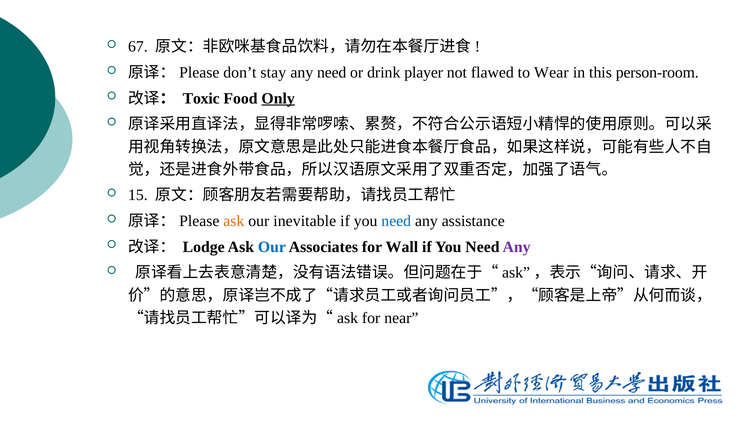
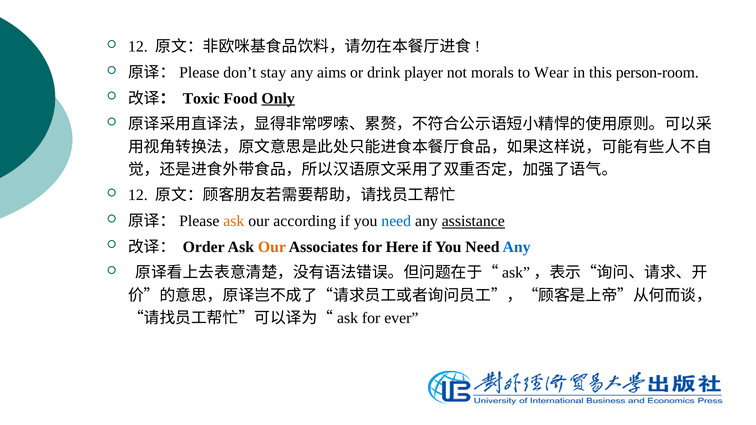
67 at (138, 47): 67 -> 12
any need: need -> aims
flawed: flawed -> morals
15 at (138, 195): 15 -> 12
inevitable: inevitable -> according
assistance underline: none -> present
Lodge: Lodge -> Order
Our at (272, 247) colour: blue -> orange
Wall: Wall -> Here
Any at (517, 247) colour: purple -> blue
near: near -> ever
